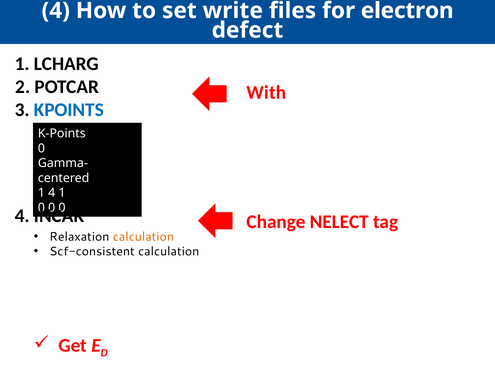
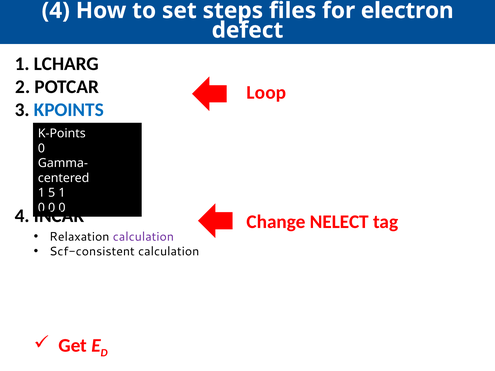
write: write -> steps
With: With -> Loop
1 4: 4 -> 5
calculation at (143, 237) colour: orange -> purple
